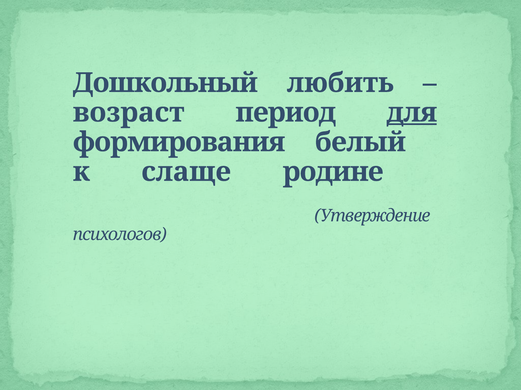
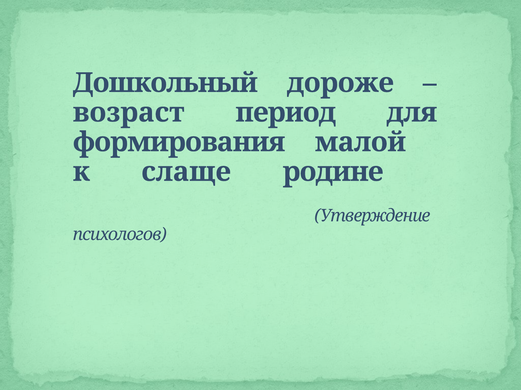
любить: любить -> дороже
для underline: present -> none
белый: белый -> малой
